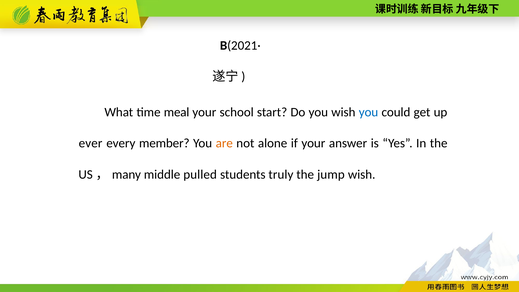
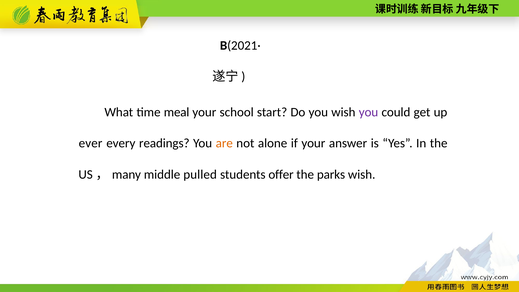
you at (369, 112) colour: blue -> purple
member: member -> readings
truly: truly -> offer
jump: jump -> parks
